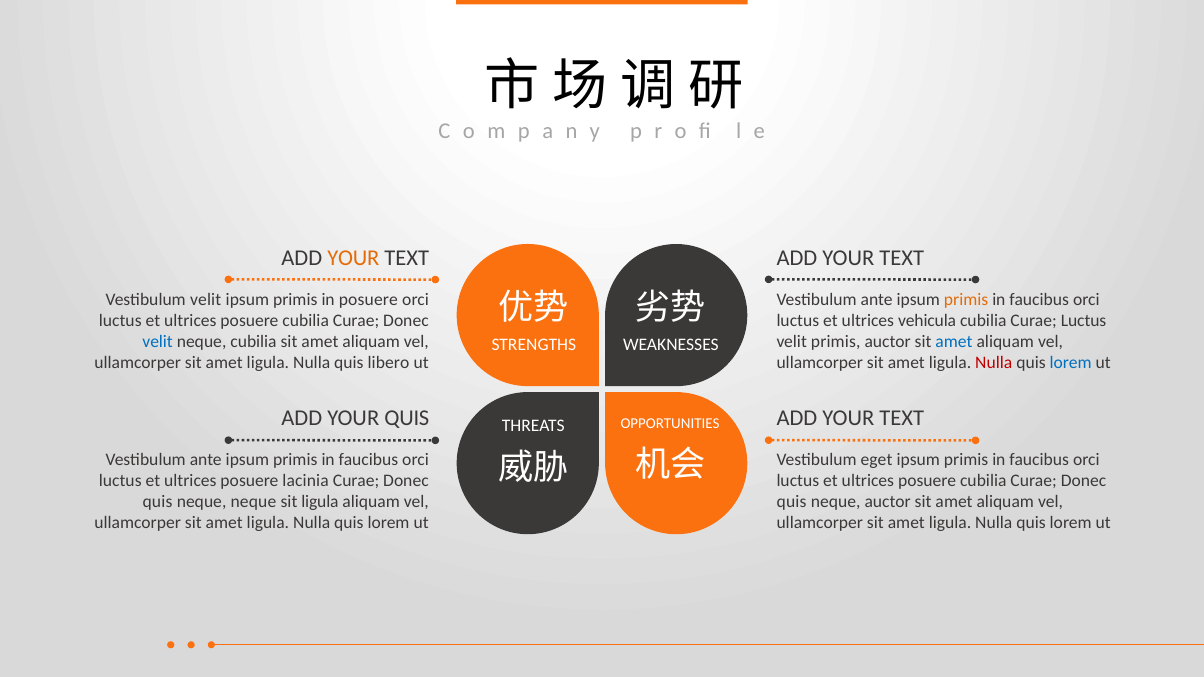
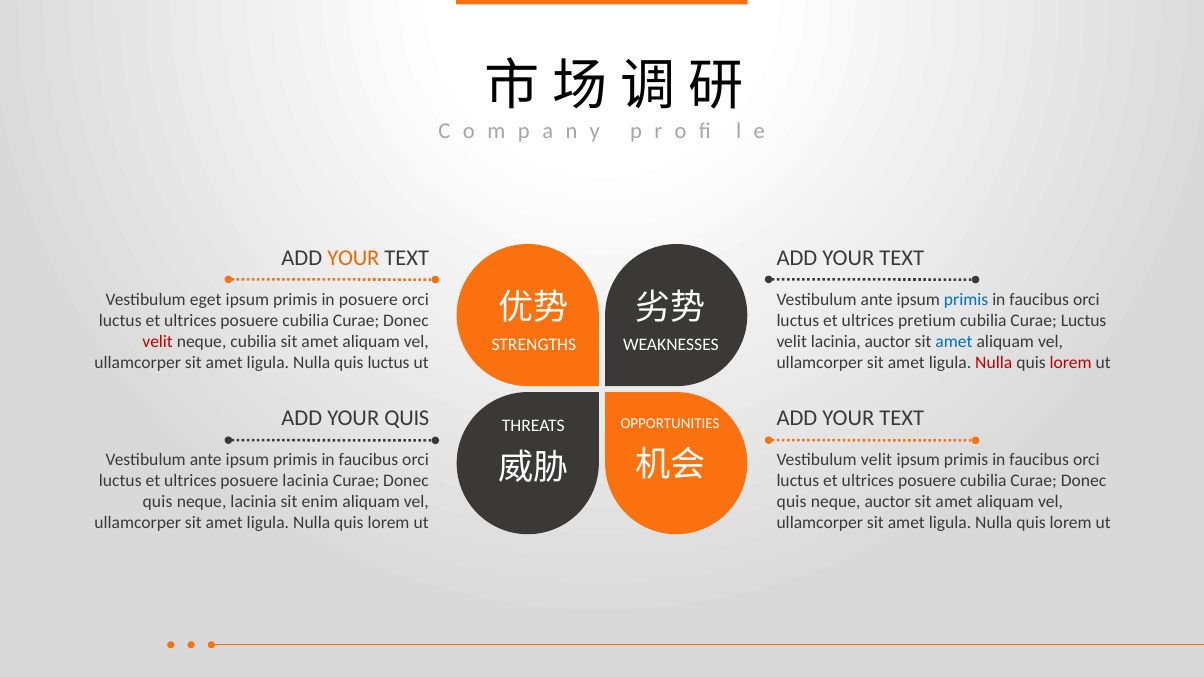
Vestibulum velit: velit -> eget
primis at (966, 300) colour: orange -> blue
vehicula: vehicula -> pretium
velit at (158, 342) colour: blue -> red
velit primis: primis -> lacinia
quis libero: libero -> luctus
lorem at (1071, 363) colour: blue -> red
Vestibulum eget: eget -> velit
neque neque: neque -> lacinia
sit ligula: ligula -> enim
